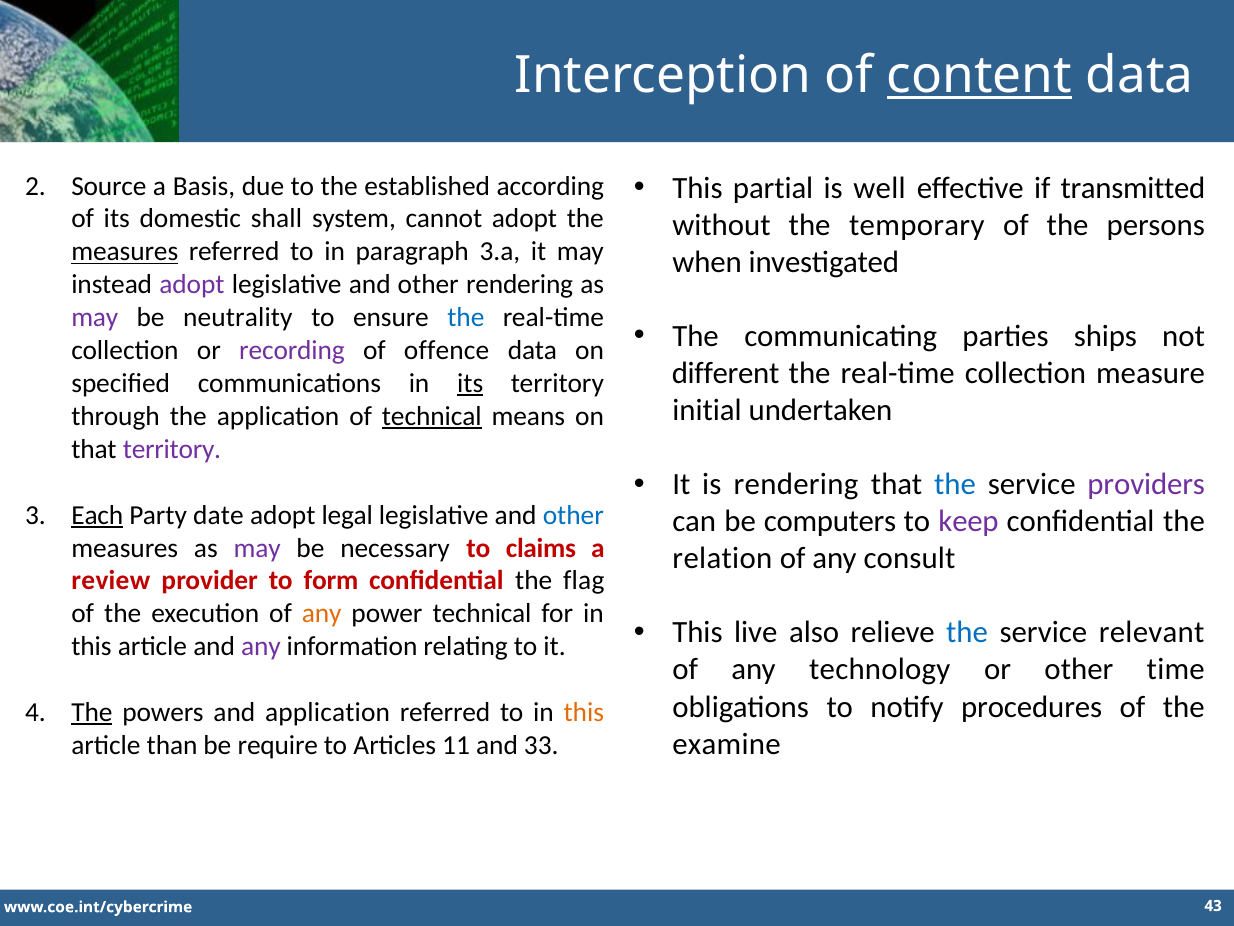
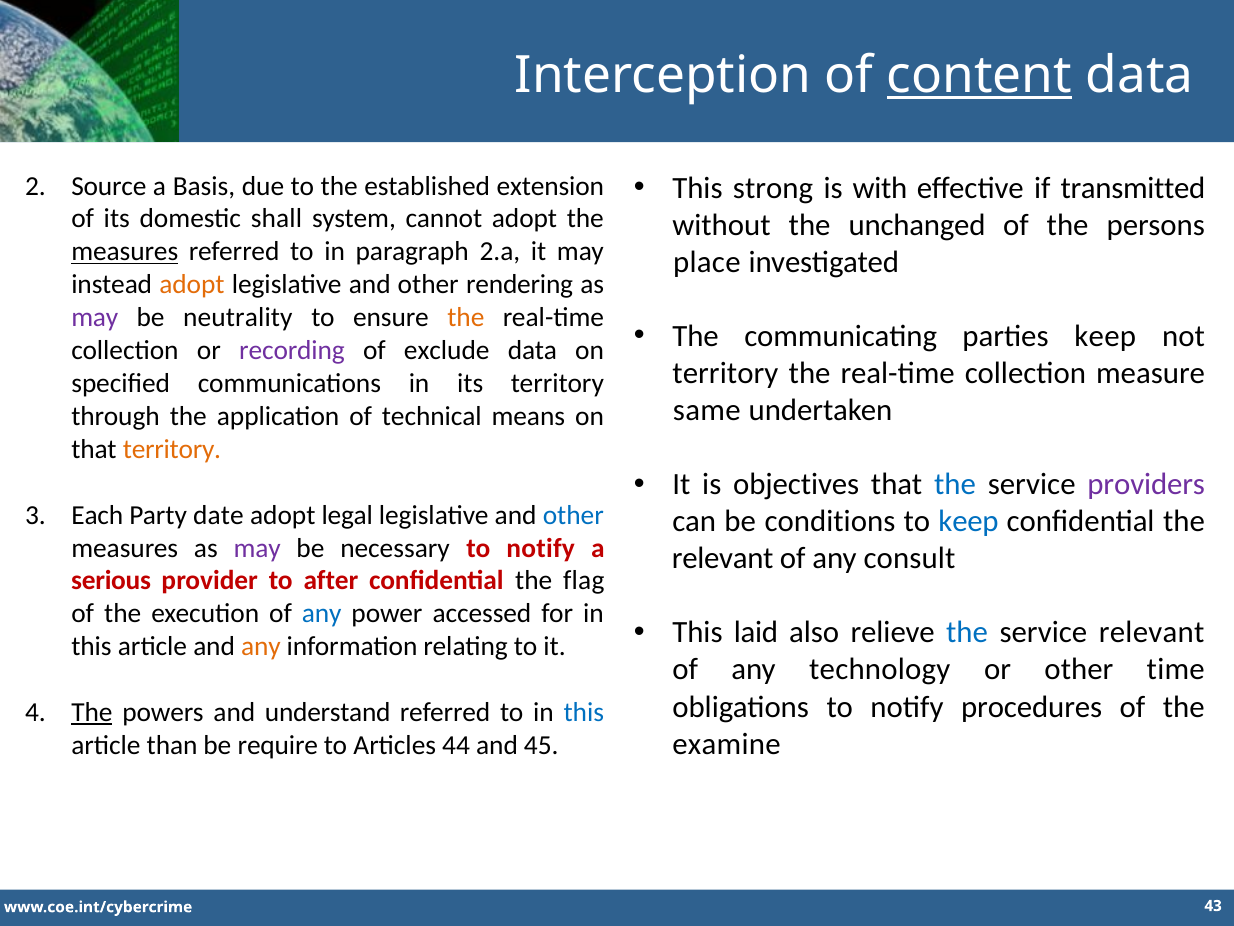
partial: partial -> strong
well: well -> with
according: according -> extension
temporary: temporary -> unchanged
3.a: 3.a -> 2.a
when: when -> place
adopt at (192, 285) colour: purple -> orange
the at (466, 317) colour: blue -> orange
parties ships: ships -> keep
offence: offence -> exclude
different at (726, 373): different -> territory
its at (470, 383) underline: present -> none
initial: initial -> same
technical at (432, 416) underline: present -> none
territory at (172, 449) colour: purple -> orange
is rendering: rendering -> objectives
Each underline: present -> none
computers: computers -> conditions
keep at (969, 521) colour: purple -> blue
necessary to claims: claims -> notify
relation at (722, 558): relation -> relevant
review: review -> serious
form: form -> after
any at (322, 613) colour: orange -> blue
power technical: technical -> accessed
live: live -> laid
any at (261, 646) colour: purple -> orange
and application: application -> understand
this at (584, 712) colour: orange -> blue
11: 11 -> 44
33: 33 -> 45
